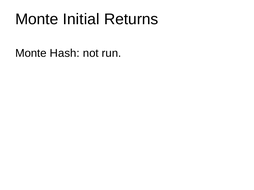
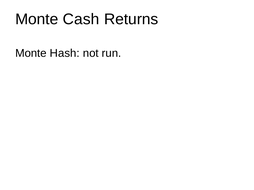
Initial: Initial -> Cash
